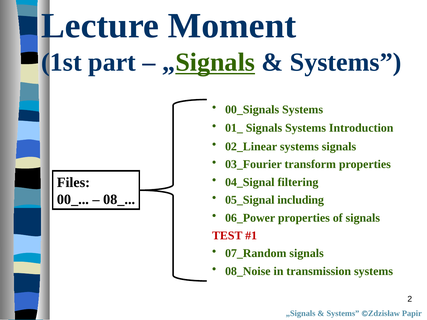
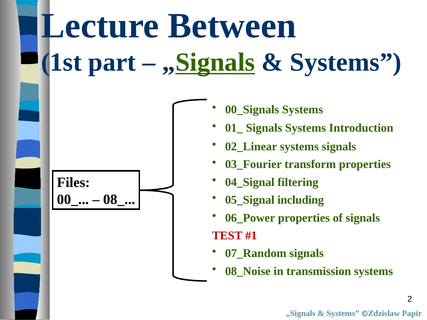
Moment: Moment -> Between
